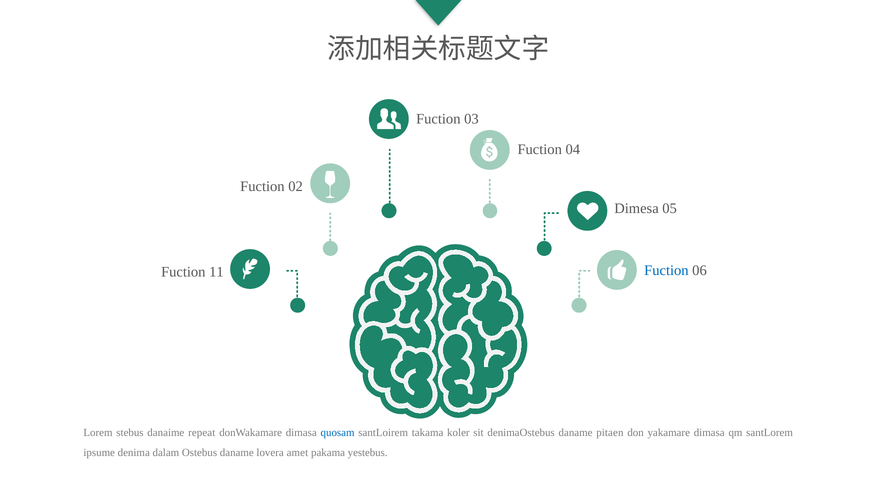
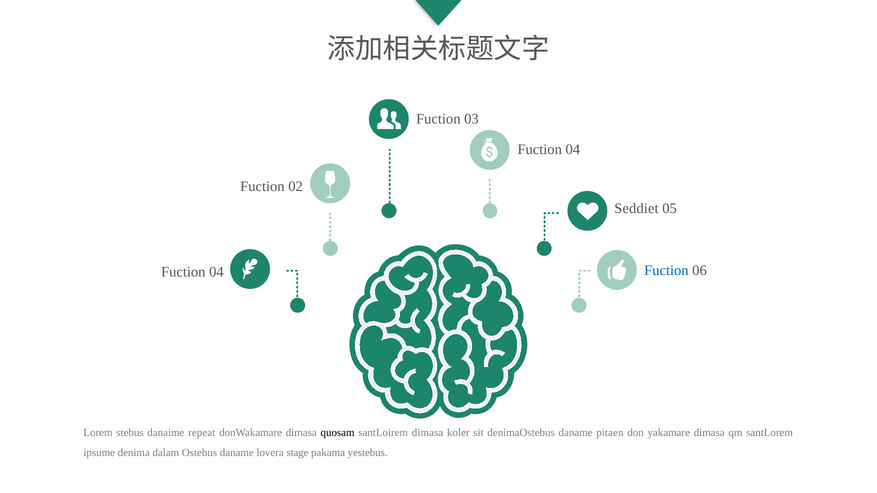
Dimesa: Dimesa -> Seddiet
11 at (216, 272): 11 -> 04
quosam colour: blue -> black
santLoirem takama: takama -> dimasa
amet: amet -> stage
